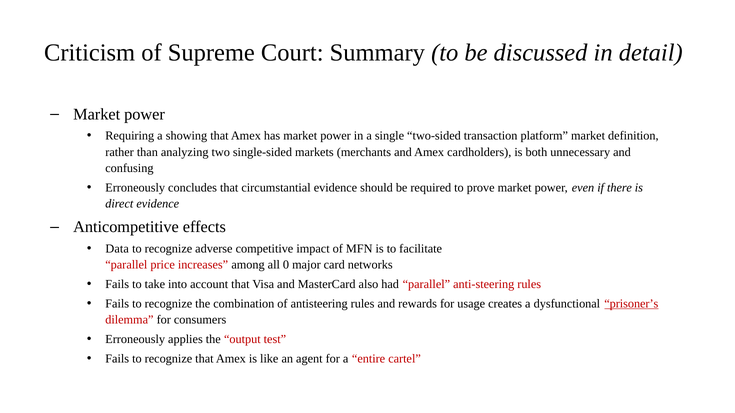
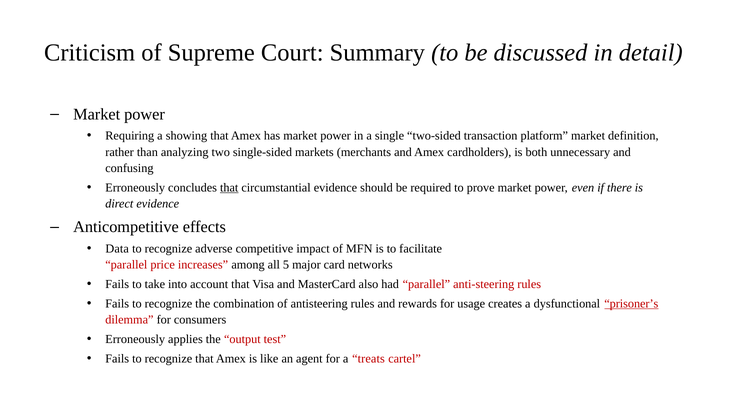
that at (229, 188) underline: none -> present
0: 0 -> 5
entire: entire -> treats
